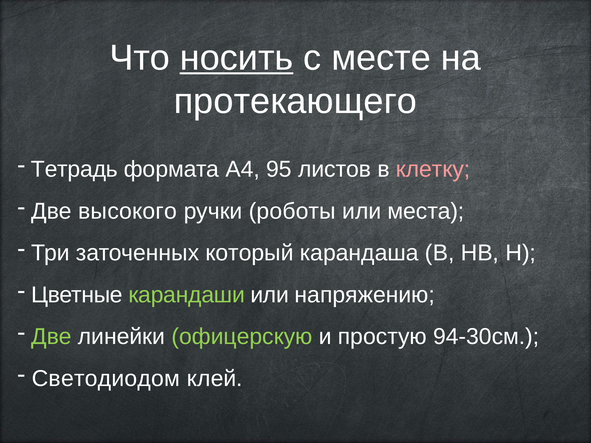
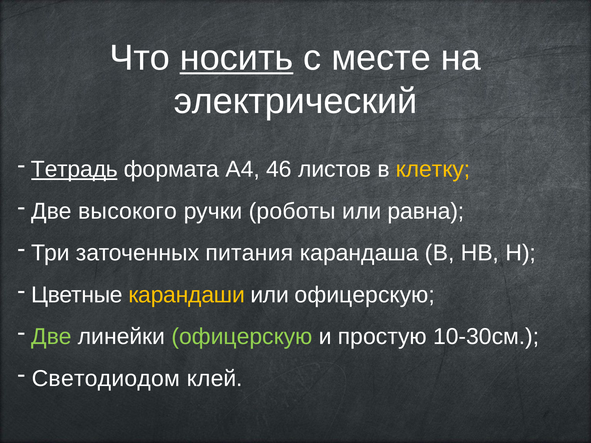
протекающего: протекающего -> электрический
Тетрадь underline: none -> present
95: 95 -> 46
клетку colour: pink -> yellow
места: места -> равна
который: который -> питания
карандаши colour: light green -> yellow
или напряжению: напряжению -> офицерскую
94-30см: 94-30см -> 10-30см
